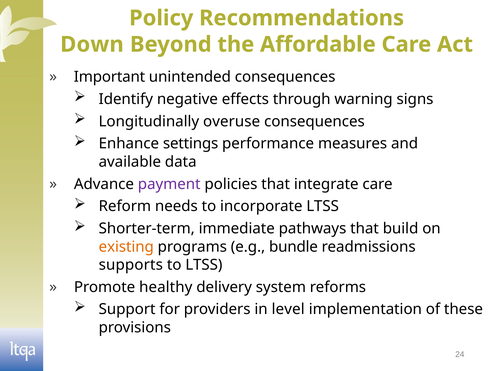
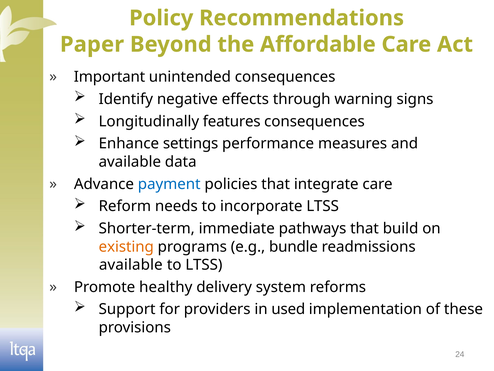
Down: Down -> Paper
overuse: overuse -> features
payment colour: purple -> blue
supports at (131, 264): supports -> available
level: level -> used
